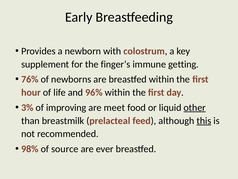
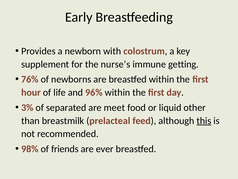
finger’s: finger’s -> nurse’s
improving: improving -> separated
other underline: present -> none
source: source -> friends
